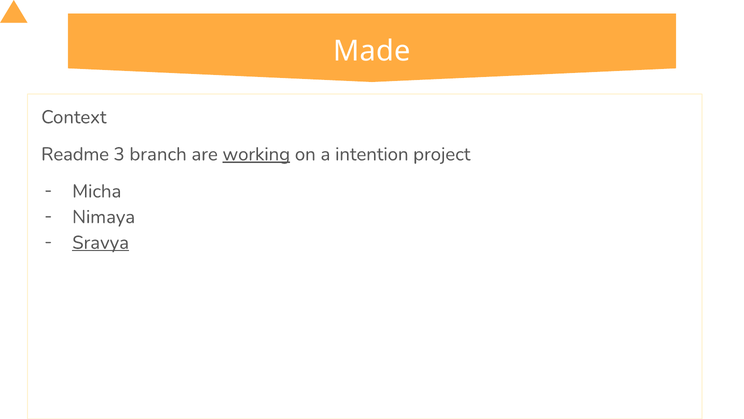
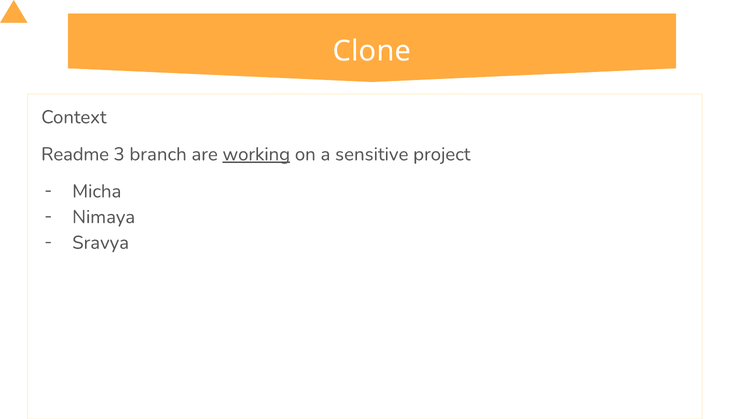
Made: Made -> Clone
intention: intention -> sensitive
Sravya underline: present -> none
